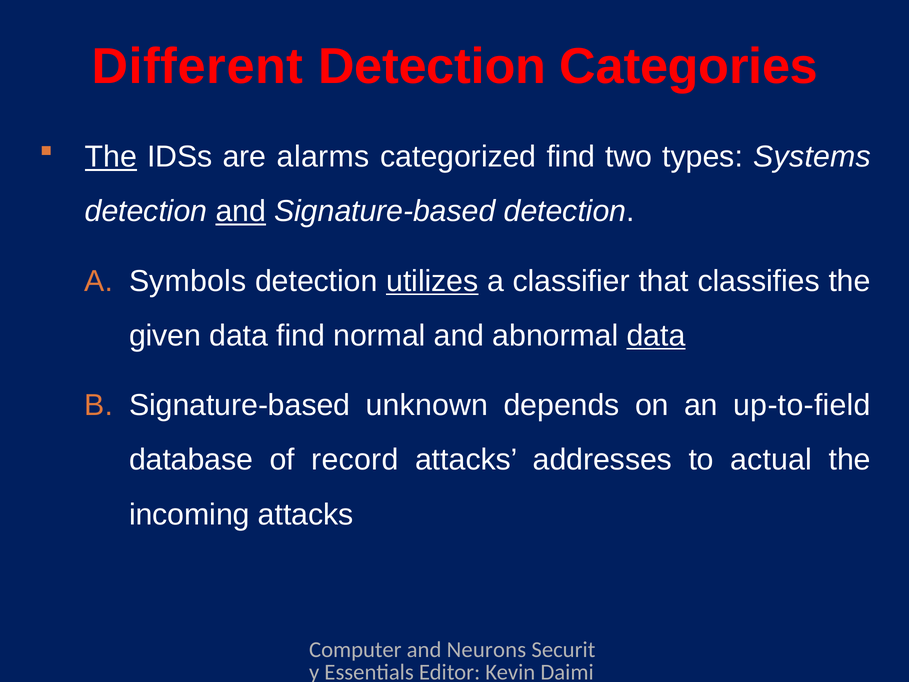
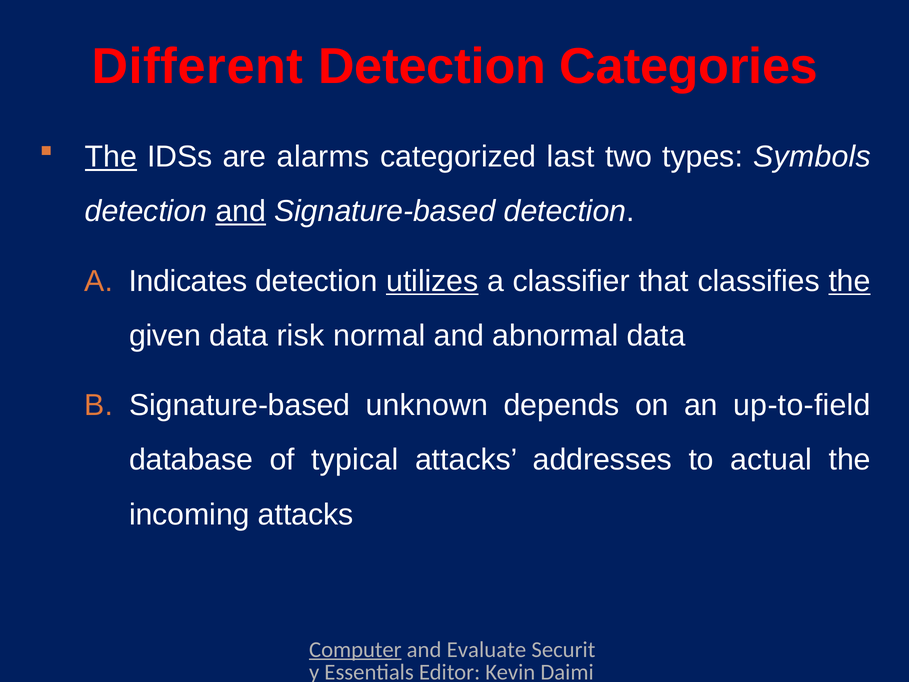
categorized find: find -> last
Systems: Systems -> Symbols
Symbols: Symbols -> Indicates
the at (850, 281) underline: none -> present
data find: find -> risk
data at (656, 336) underline: present -> none
record: record -> typical
Computer underline: none -> present
Neurons: Neurons -> Evaluate
